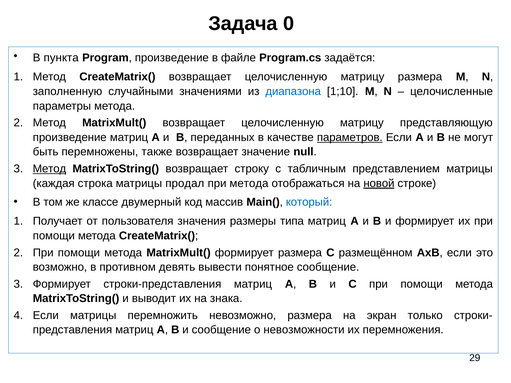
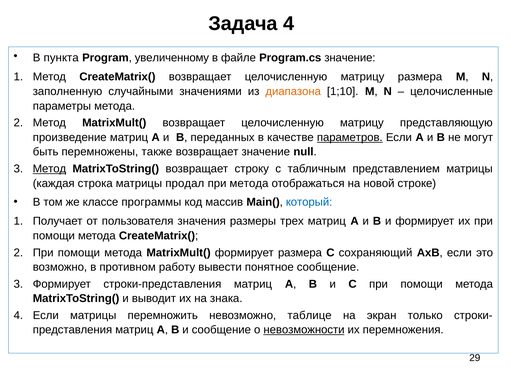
Задача 0: 0 -> 4
Program произведение: произведение -> увеличенному
Program.cs задаётся: задаётся -> значение
диапазона colour: blue -> orange
новой underline: present -> none
двумерный: двумерный -> программы
типа: типа -> трех
размещённом: размещённом -> сохраняющий
девять: девять -> работу
невозможно размера: размера -> таблице
невозможности underline: none -> present
